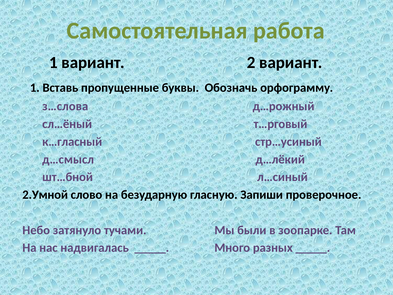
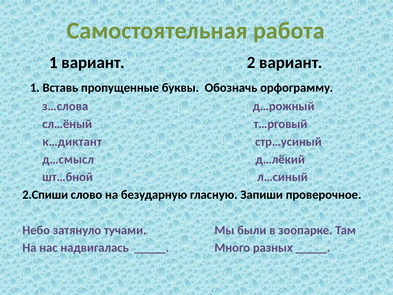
к…гласный: к…гласный -> к…диктант
2.Умной: 2.Умной -> 2.Спиши
